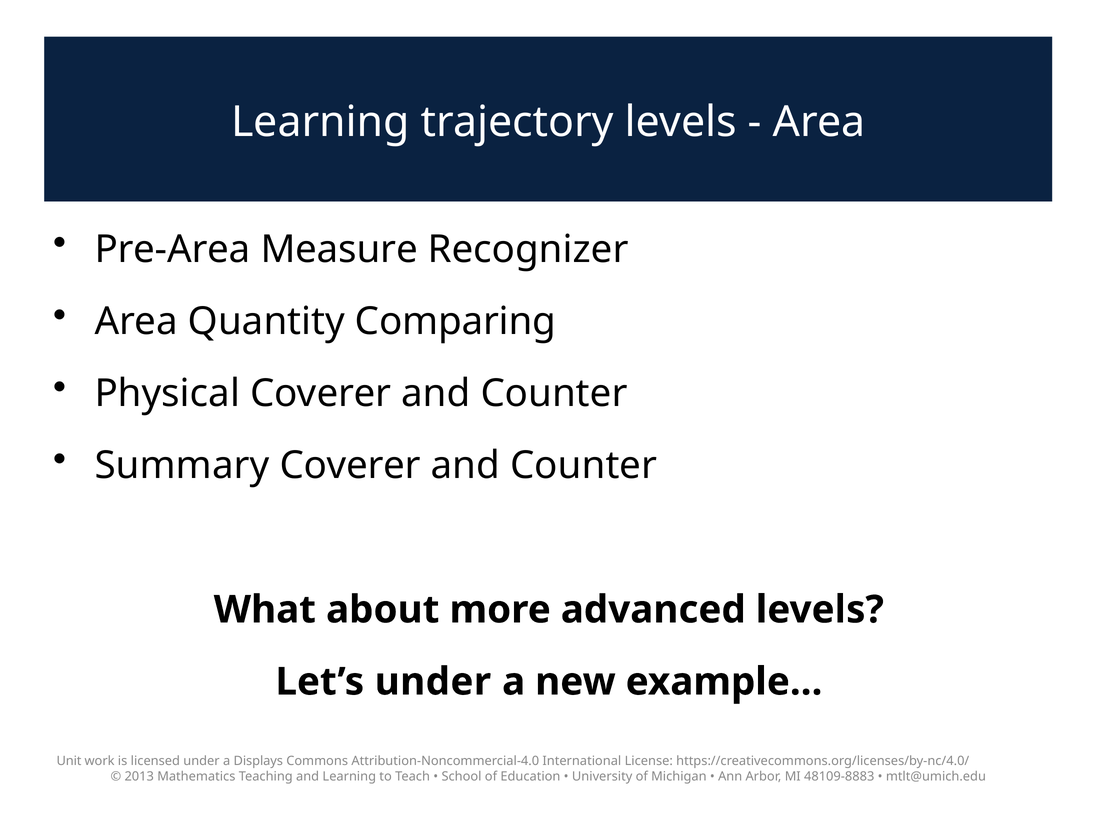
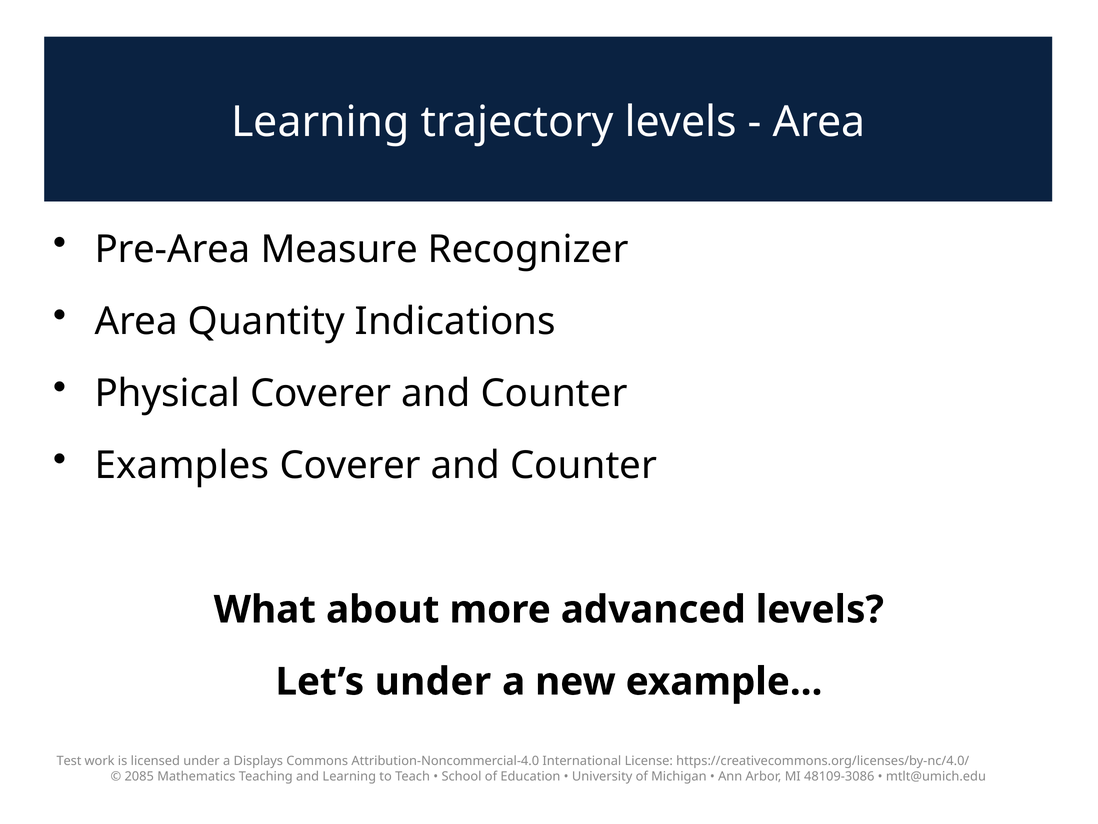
Comparing: Comparing -> Indications
Summary: Summary -> Examples
Unit: Unit -> Test
2013: 2013 -> 2085
48109-8883: 48109-8883 -> 48109-3086
